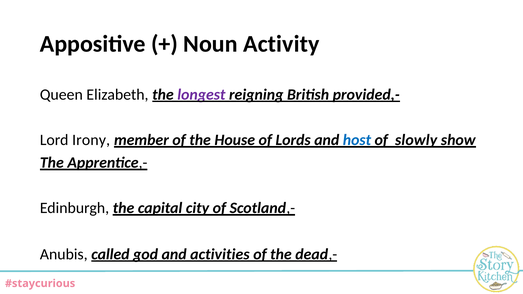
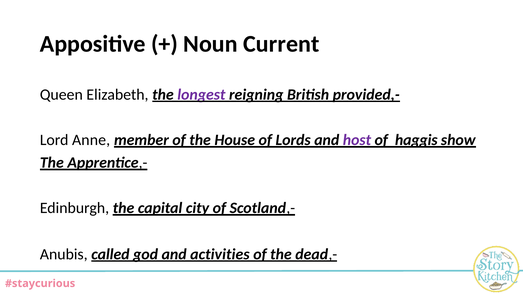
Activity: Activity -> Current
Irony: Irony -> Anne
host colour: blue -> purple
slowly: slowly -> haggis
